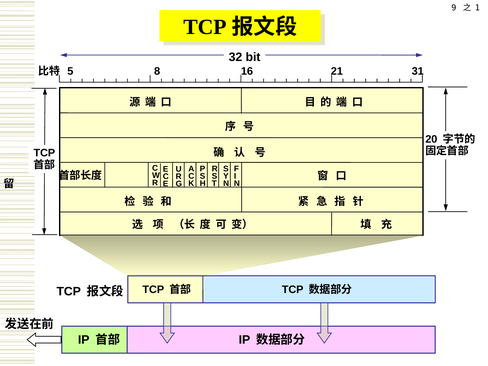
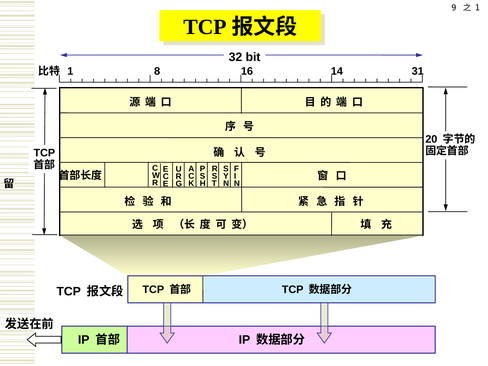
5 at (70, 71): 5 -> 1
21: 21 -> 14
